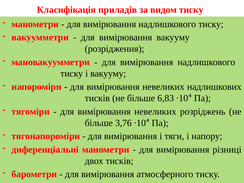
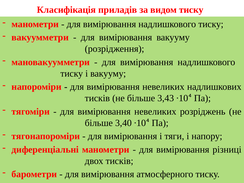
6,83: 6,83 -> 3,43
3,76: 3,76 -> 3,40
